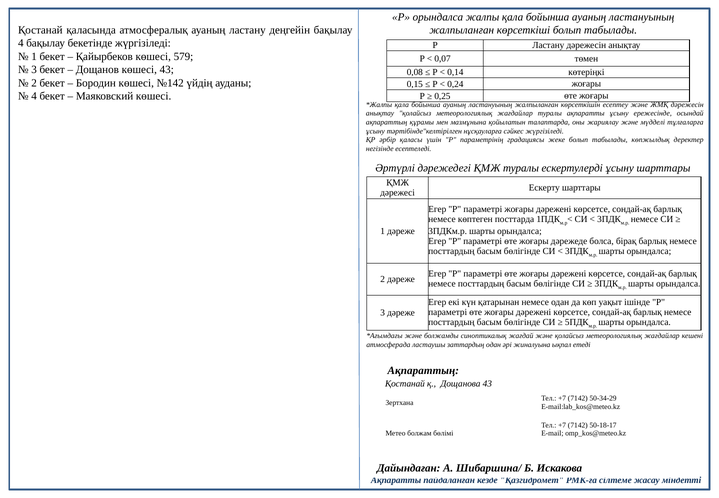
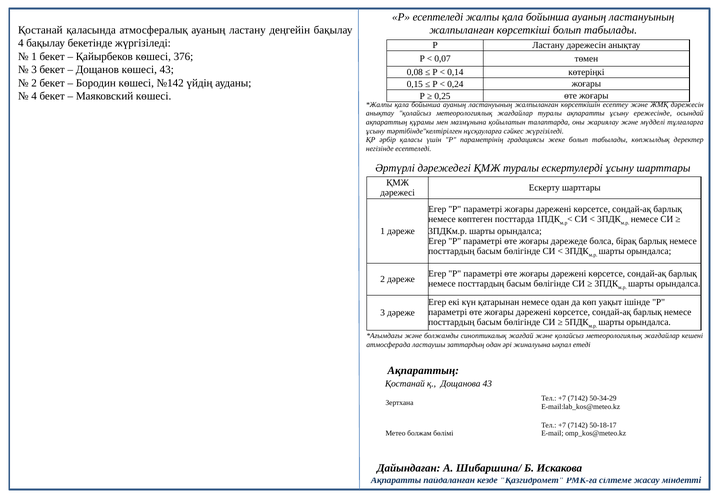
Р орындалса: орындалса -> есептеледі
579: 579 -> 376
